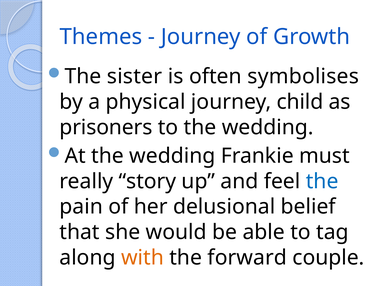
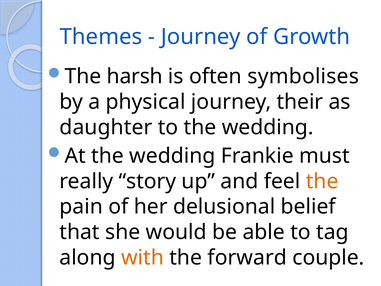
sister: sister -> harsh
child: child -> their
prisoners: prisoners -> daughter
the at (322, 181) colour: blue -> orange
